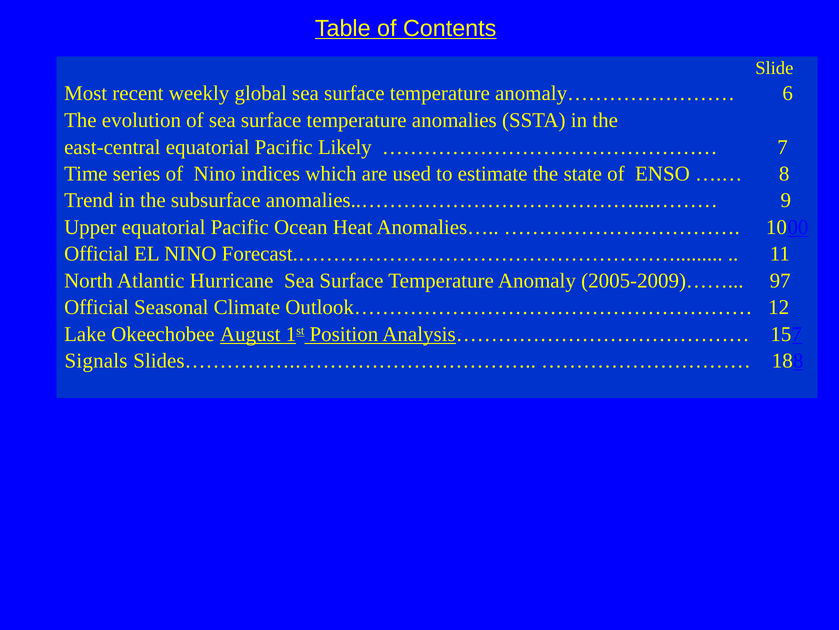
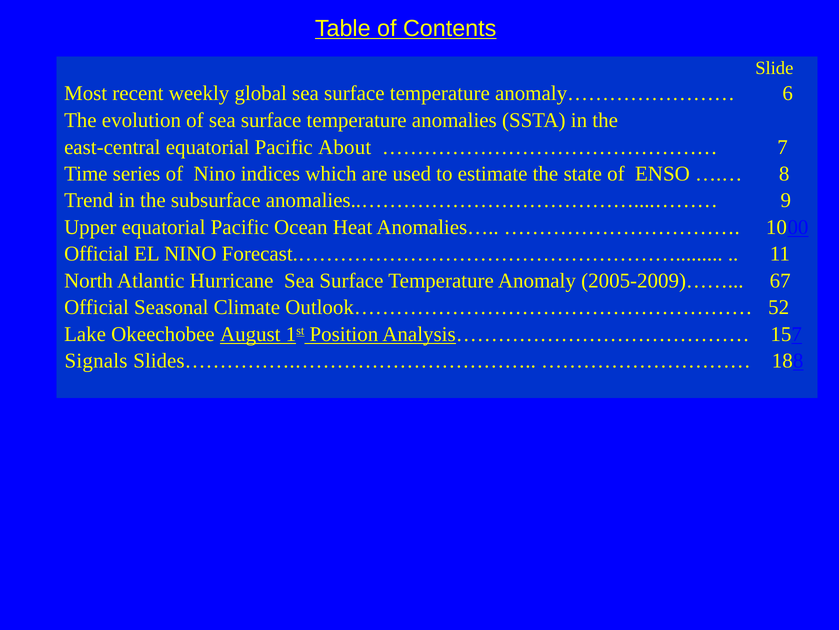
Likely: Likely -> About
97: 97 -> 67
12: 12 -> 52
